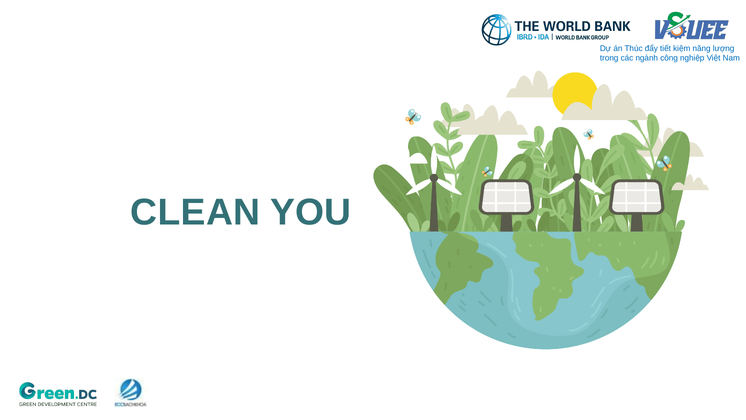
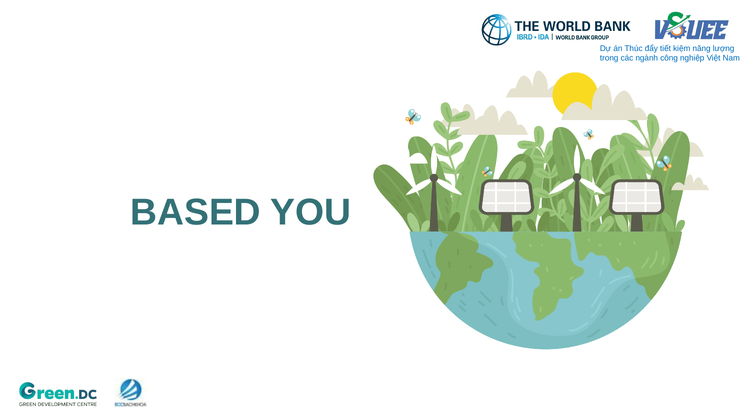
CLEAN: CLEAN -> BASED
